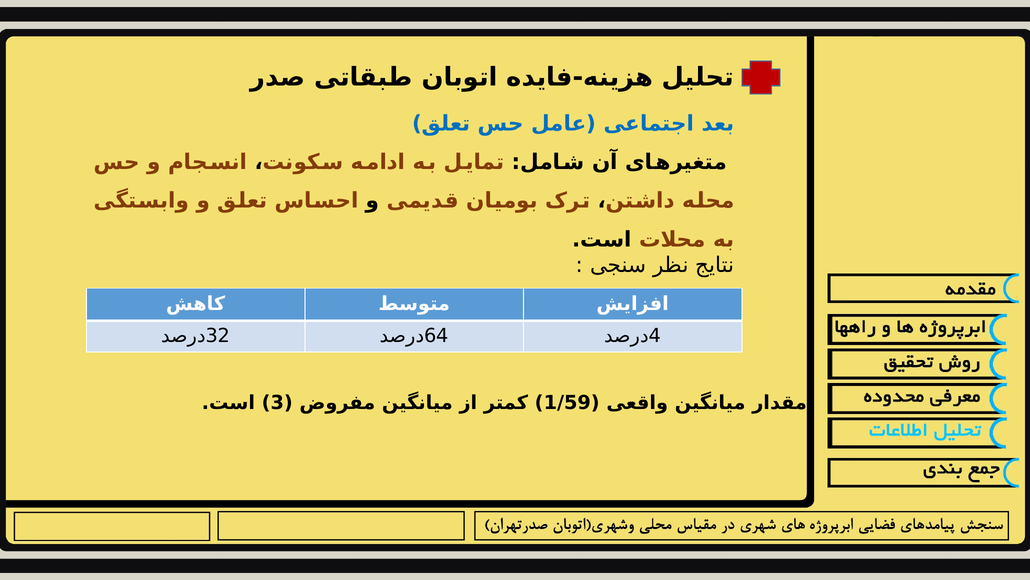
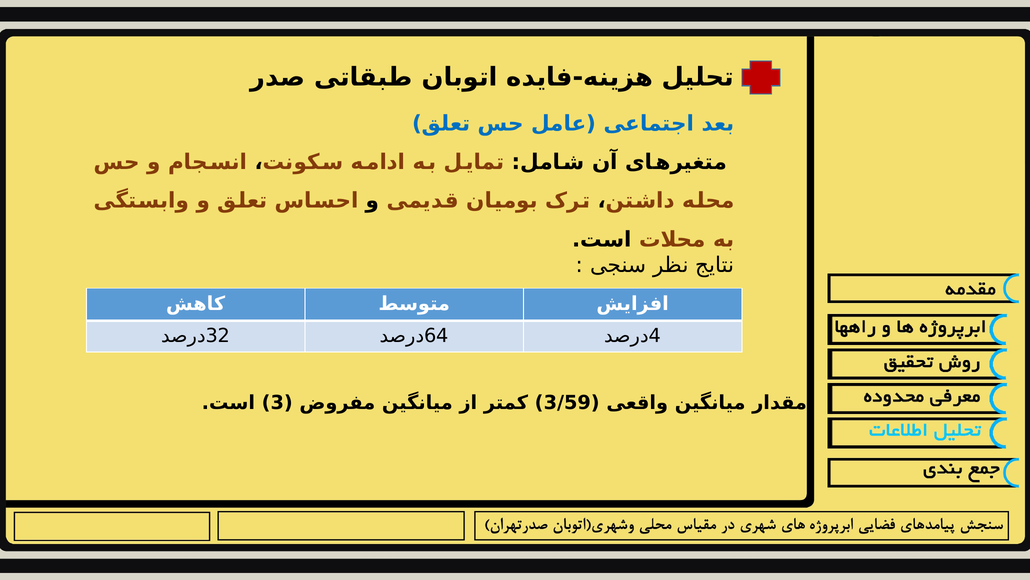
1/59: 1/59 -> 3/59
